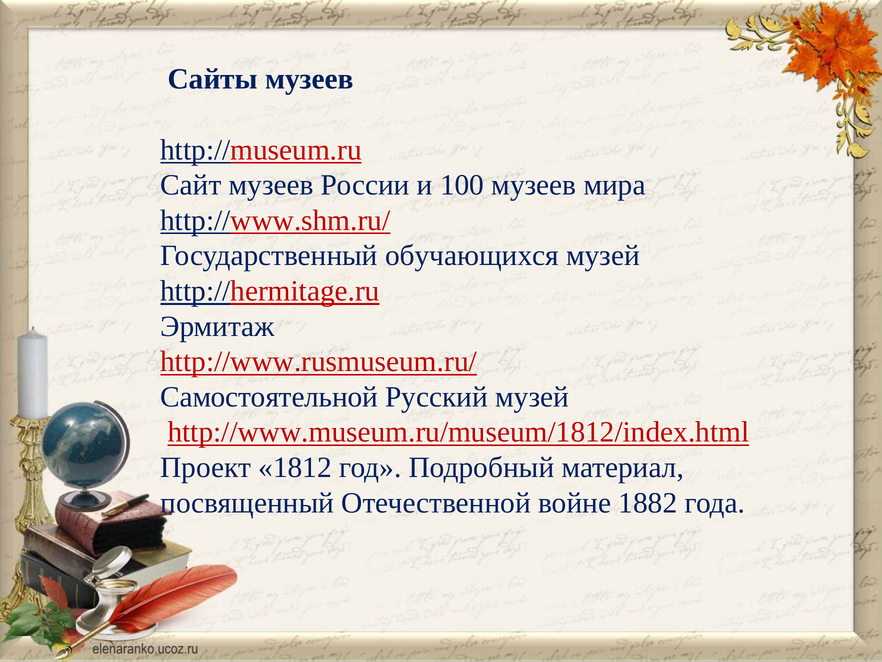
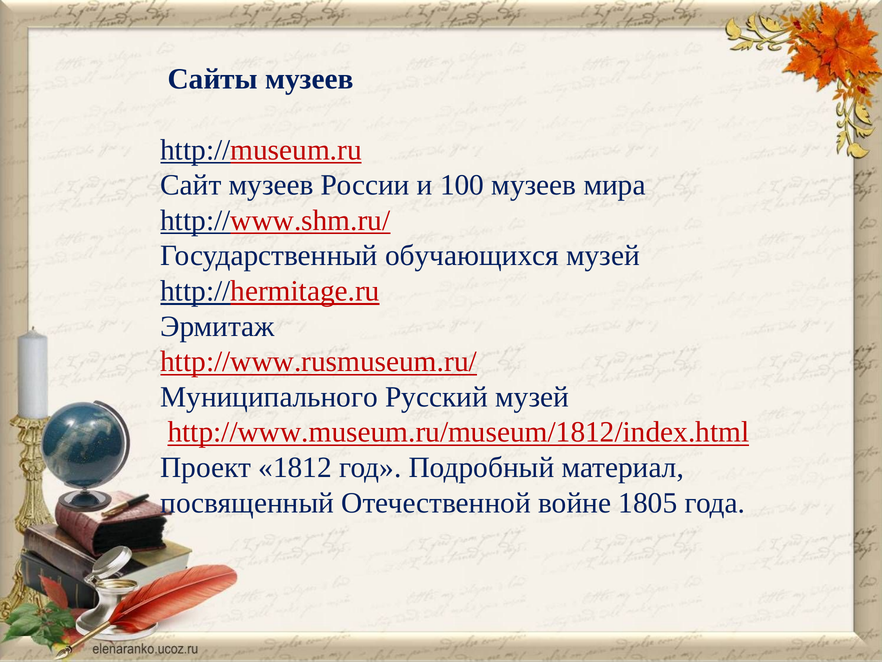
Самостоятельной: Самостоятельной -> Муниципального
1882: 1882 -> 1805
